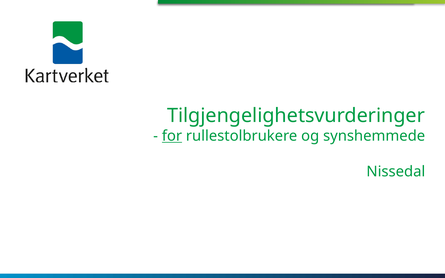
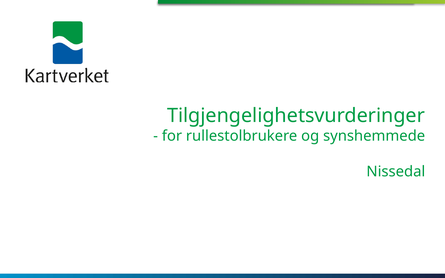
for underline: present -> none
